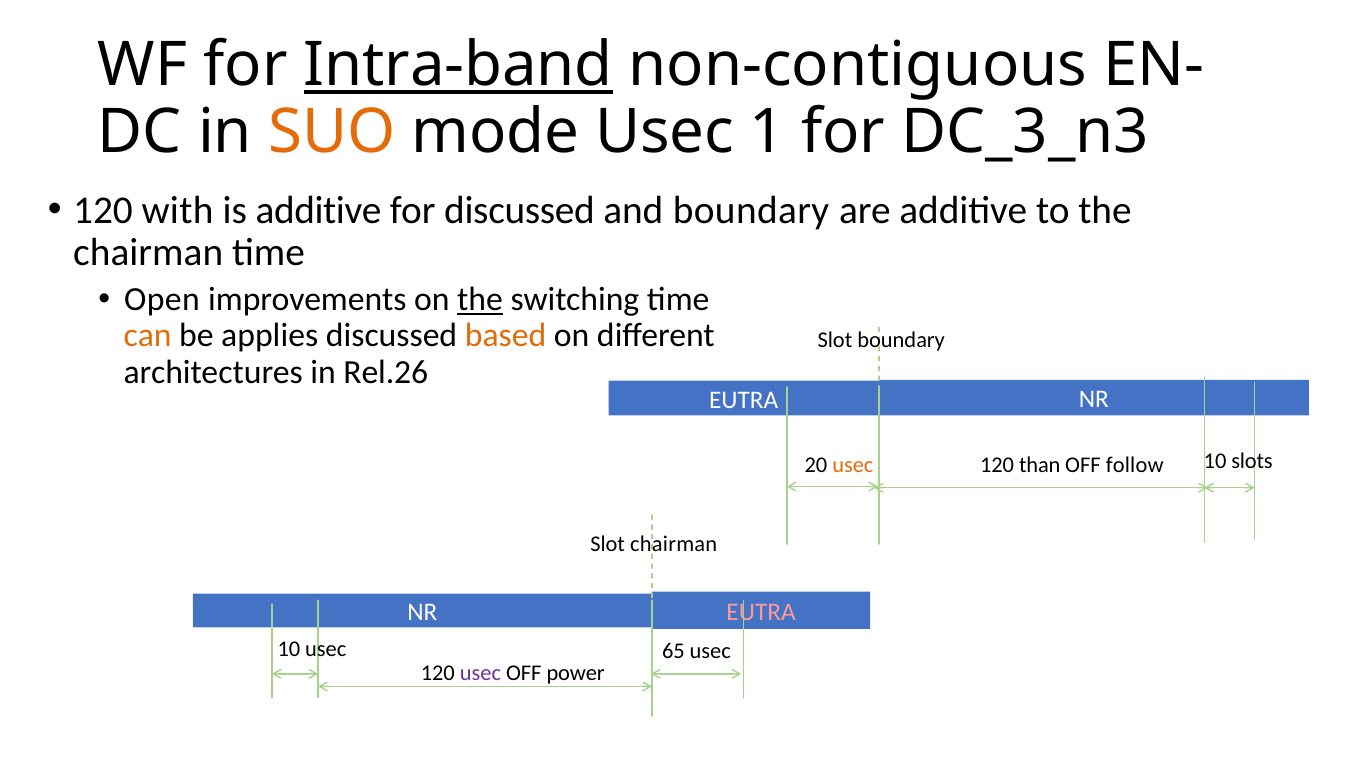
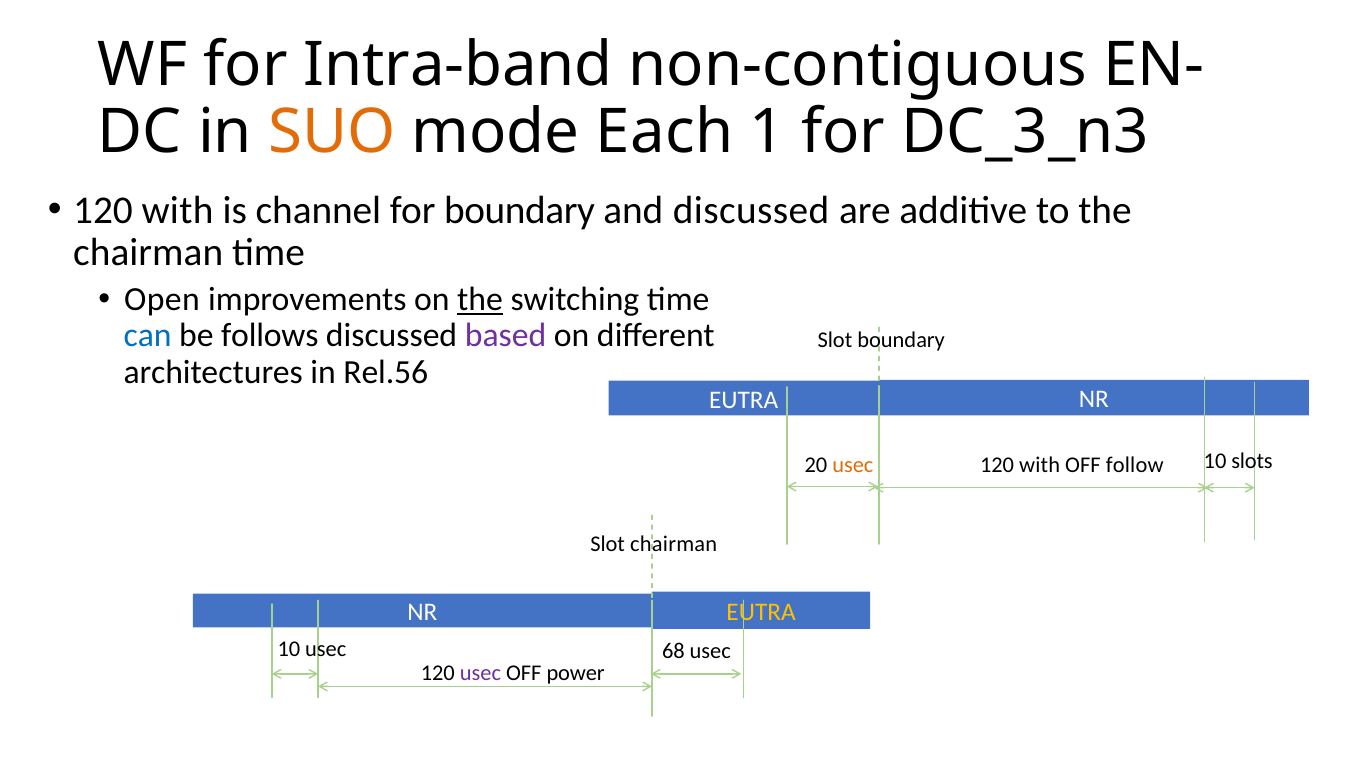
Intra-band underline: present -> none
mode Usec: Usec -> Each
is additive: additive -> channel
for discussed: discussed -> boundary
and boundary: boundary -> discussed
can colour: orange -> blue
applies: applies -> follows
based colour: orange -> purple
Rel.26: Rel.26 -> Rel.56
than at (1040, 465): than -> with
EUTRA at (761, 612) colour: pink -> yellow
65: 65 -> 68
